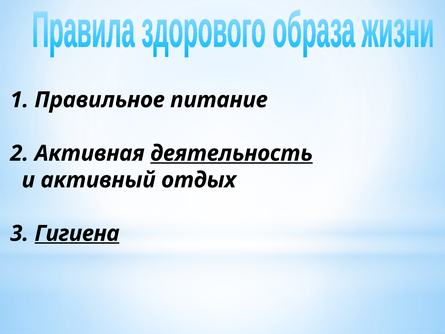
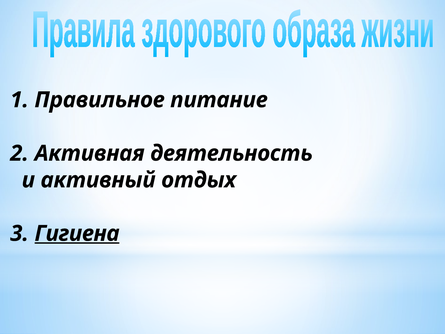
деятельность underline: present -> none
